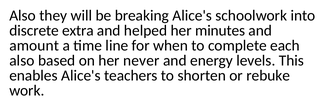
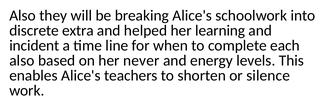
minutes: minutes -> learning
amount: amount -> incident
rebuke: rebuke -> silence
